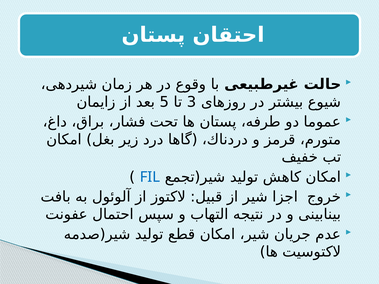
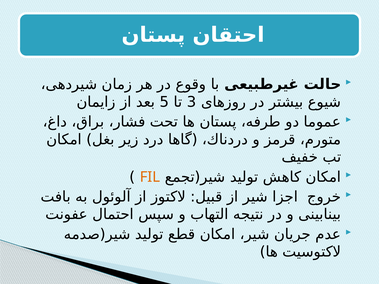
FIL colour: blue -> orange
